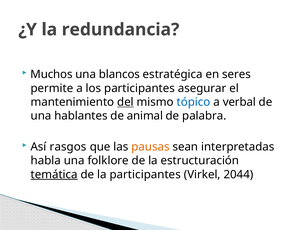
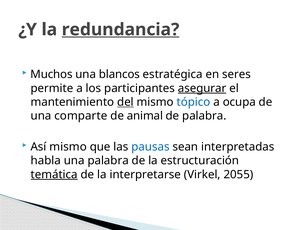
redundancia underline: none -> present
asegurar underline: none -> present
verbal: verbal -> ocupa
hablantes: hablantes -> comparte
Así rasgos: rasgos -> mismo
pausas colour: orange -> blue
una folklore: folklore -> palabra
la participantes: participantes -> interpretarse
2044: 2044 -> 2055
